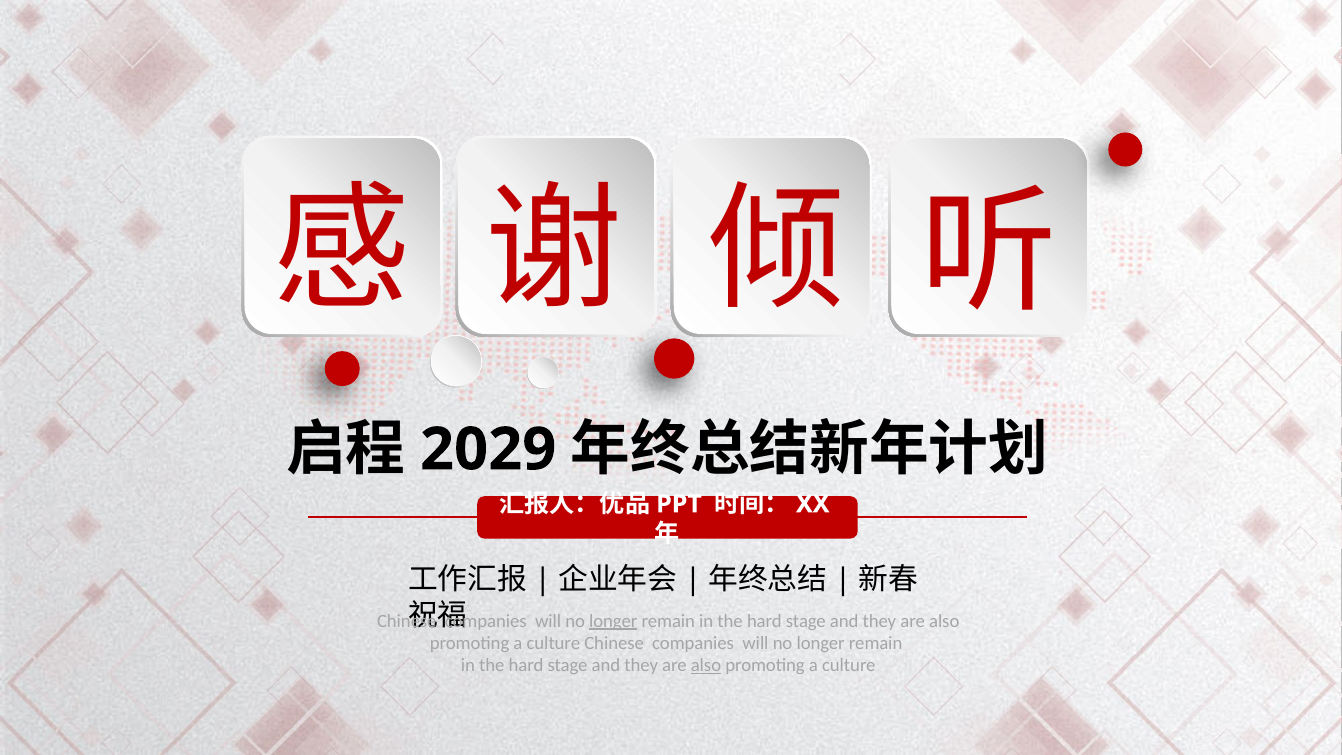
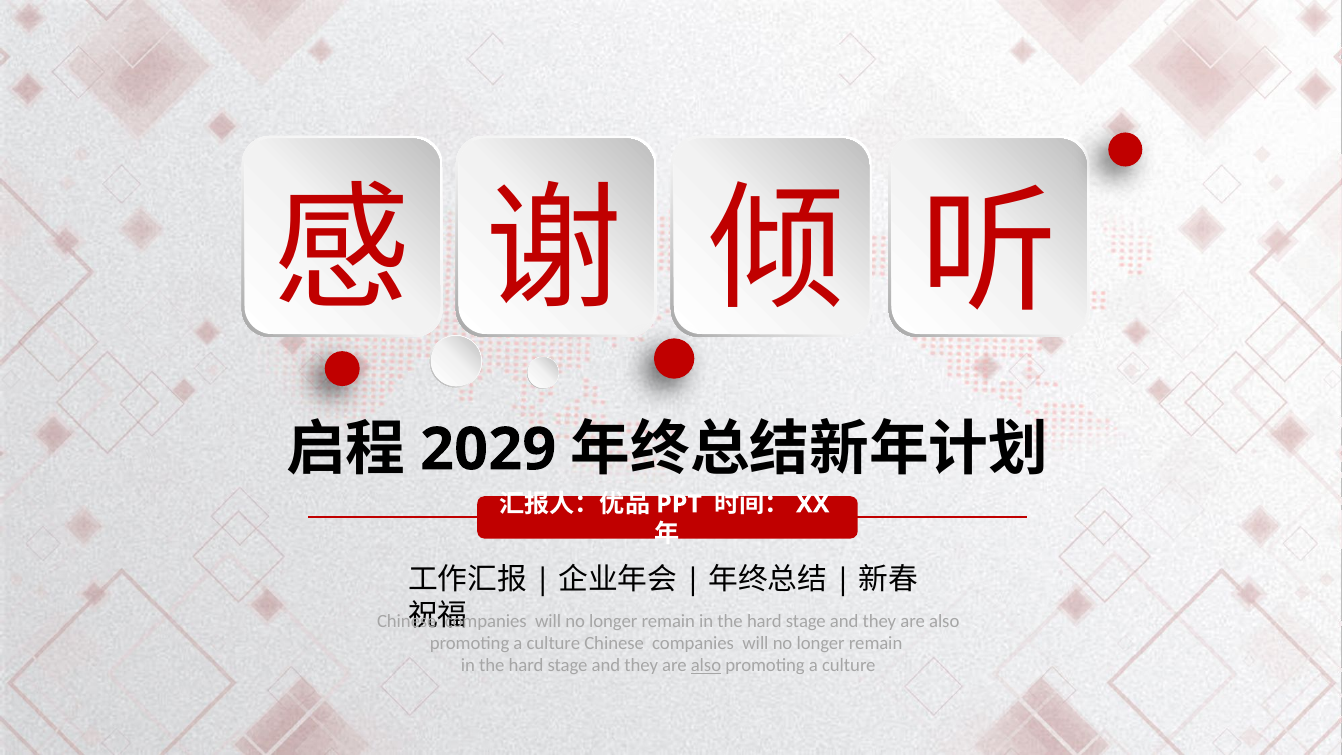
longer at (613, 621) underline: present -> none
